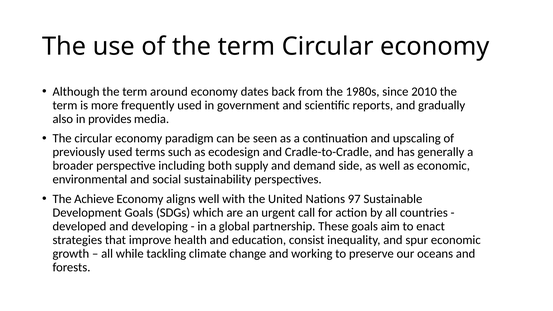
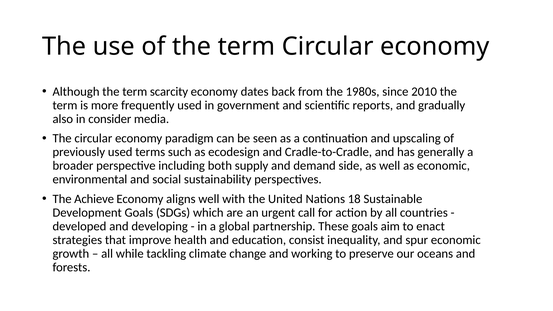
around: around -> scarcity
provides: provides -> consider
97: 97 -> 18
